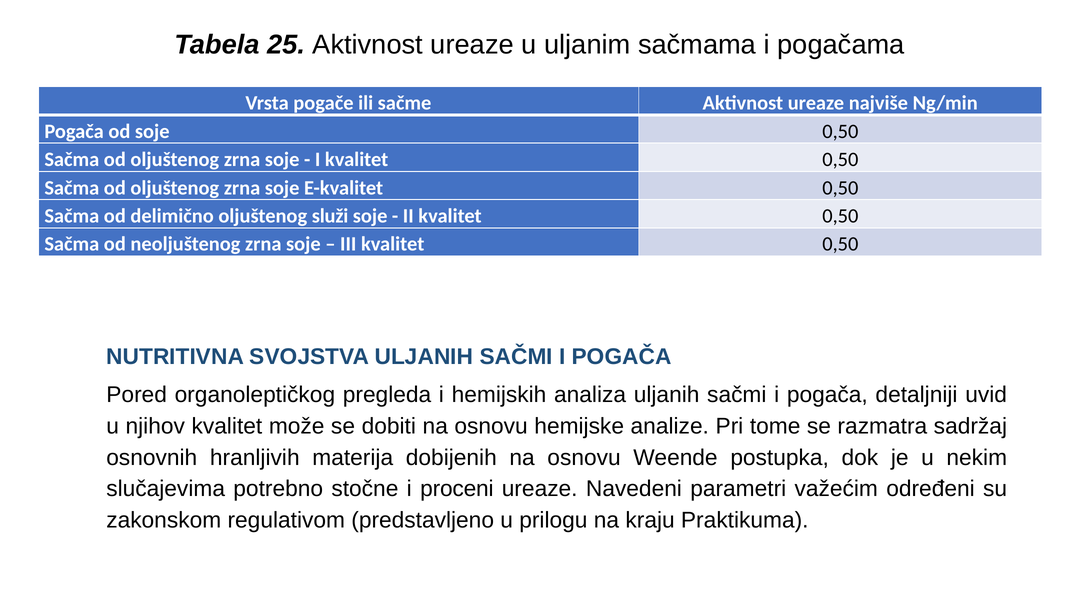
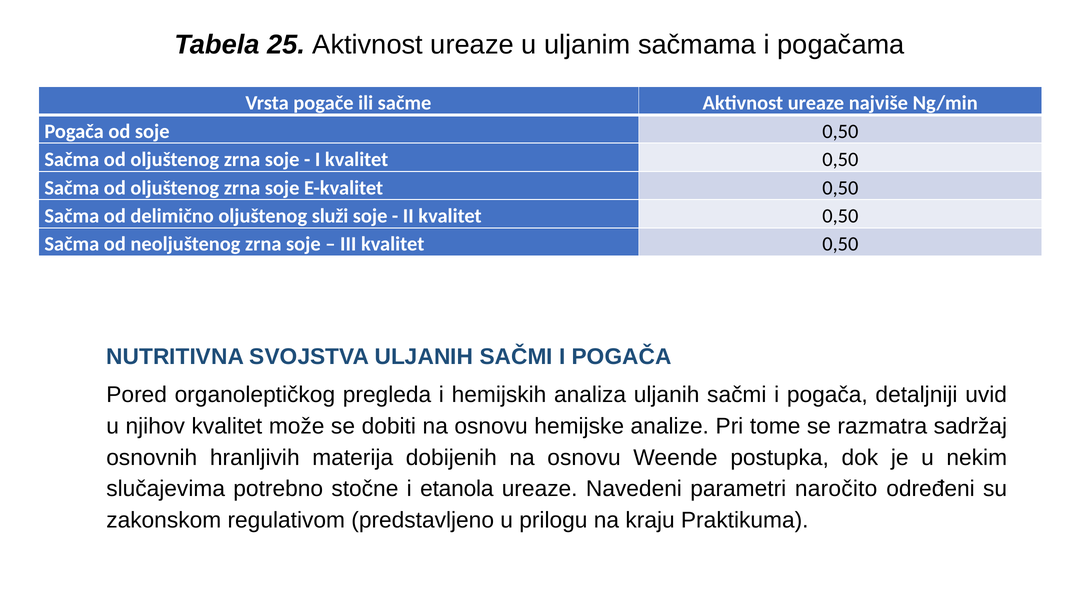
proceni: proceni -> etanola
važećim: važećim -> naročito
